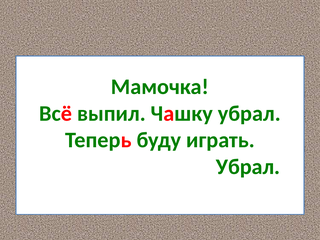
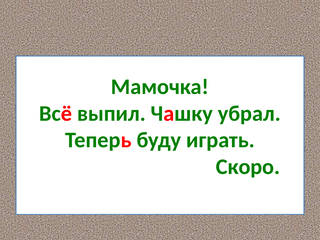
Убрал at (248, 167): Убрал -> Скоро
